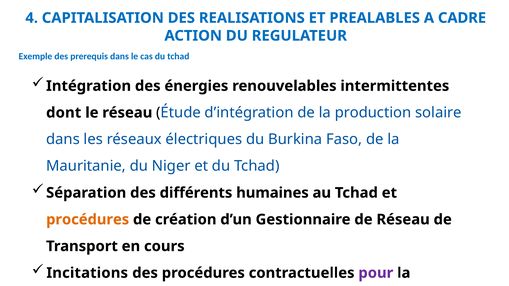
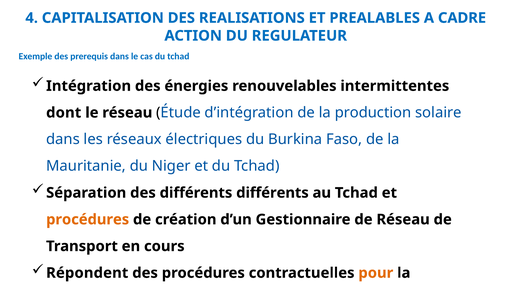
différents humaines: humaines -> différents
Incitations: Incitations -> Répondent
pour colour: purple -> orange
